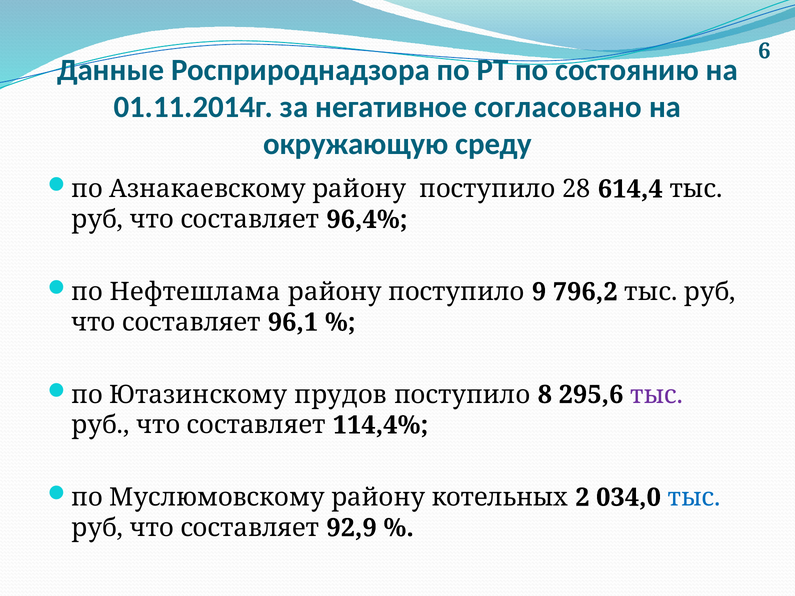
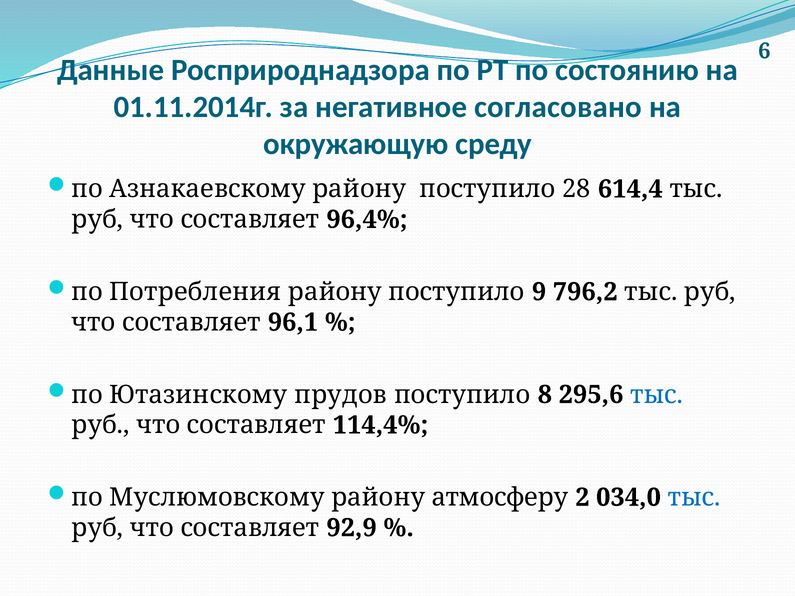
Нефтешлама: Нефтешлама -> Потребления
тыс at (657, 395) colour: purple -> blue
котельных: котельных -> атмосферу
